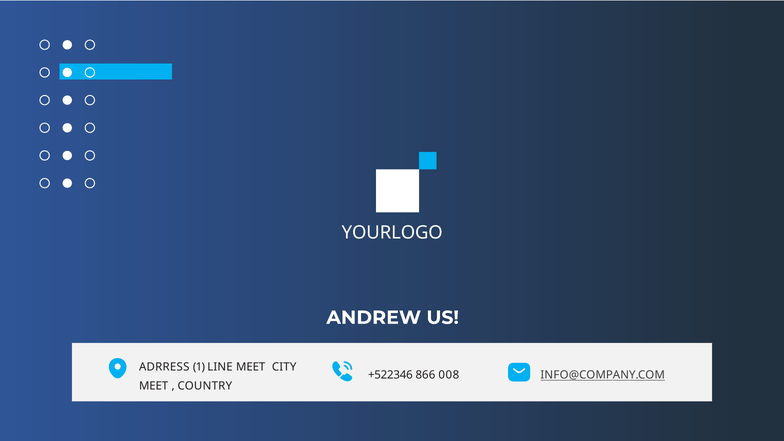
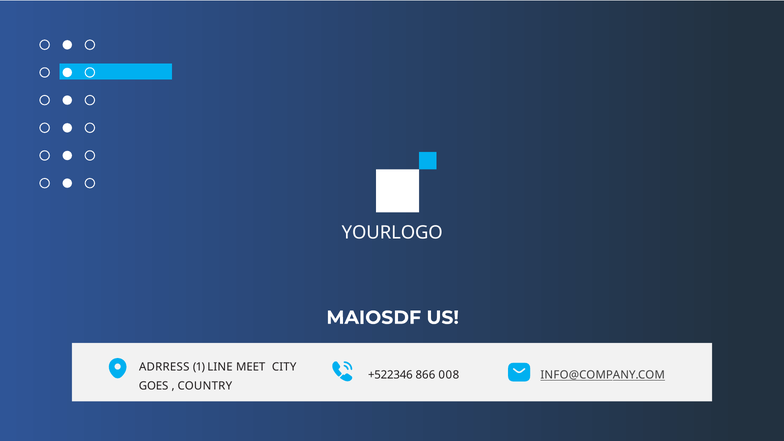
ANDREW: ANDREW -> MAIOSDF
MEET at (154, 386): MEET -> GOES
